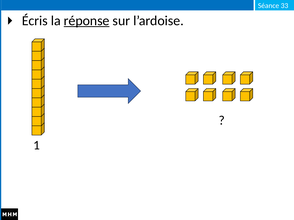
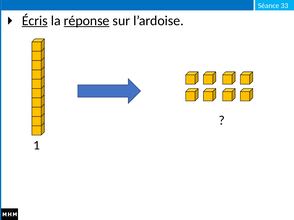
Écris underline: none -> present
